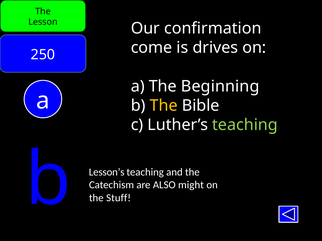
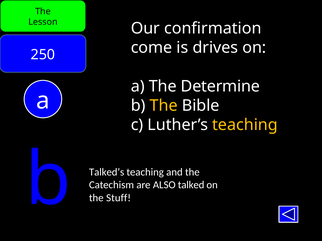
Beginning: Beginning -> Determine
teaching at (245, 125) colour: light green -> yellow
Lesson’s: Lesson’s -> Talked’s
might: might -> talked
